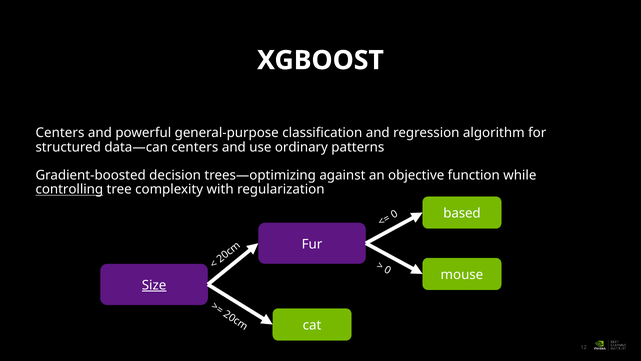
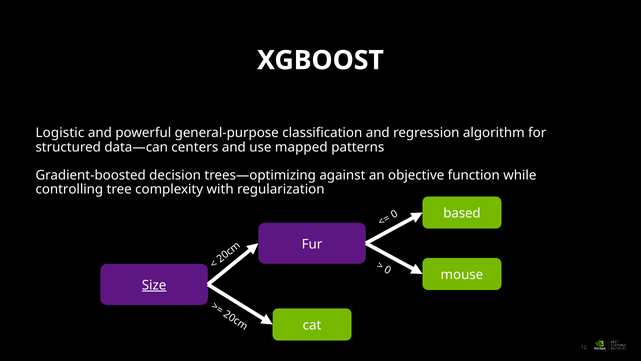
Centers at (60, 133): Centers -> Logistic
ordinary: ordinary -> mapped
controlling underline: present -> none
